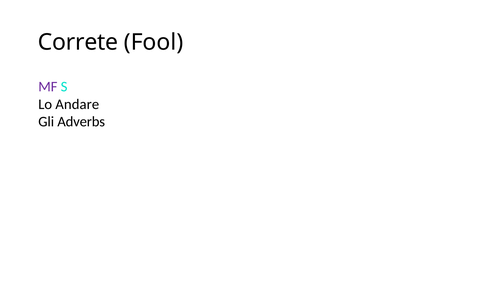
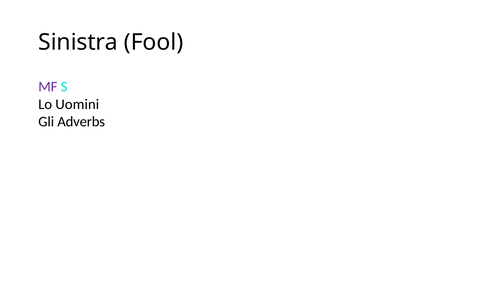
Correte: Correte -> Sinistra
Andare: Andare -> Uomini
